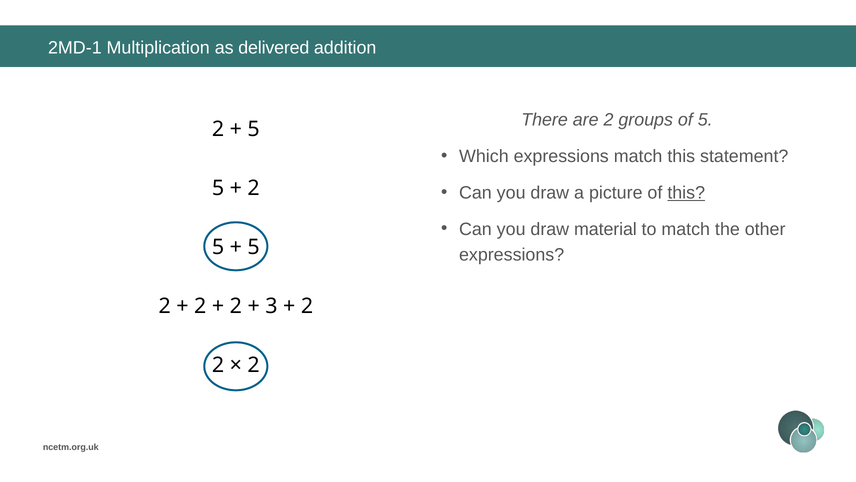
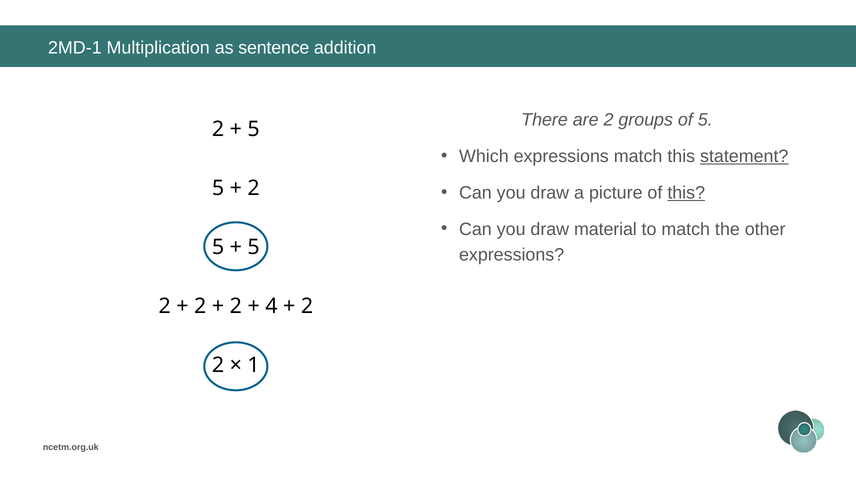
delivered: delivered -> sentence
statement underline: none -> present
3: 3 -> 4
2 at (254, 365): 2 -> 1
